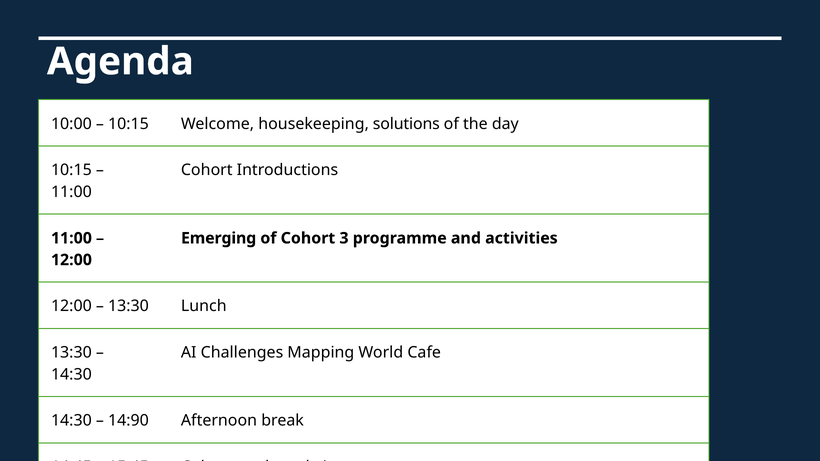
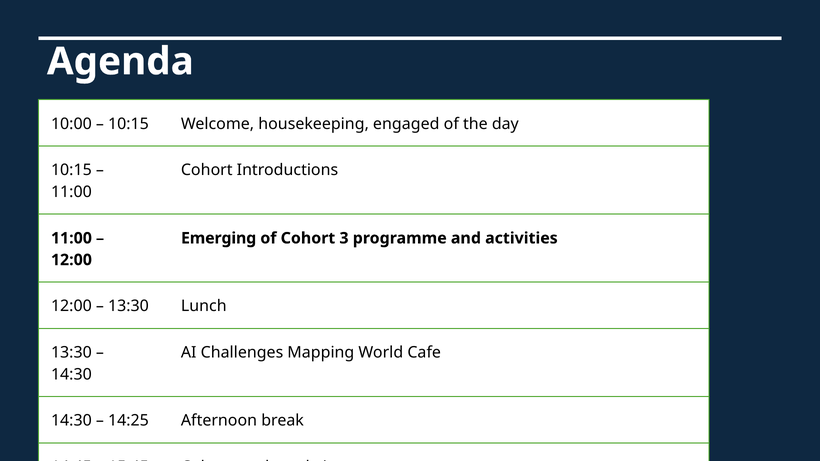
solutions: solutions -> engaged
14:90: 14:90 -> 14:25
